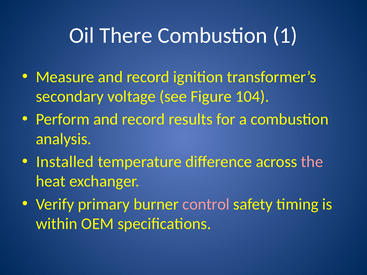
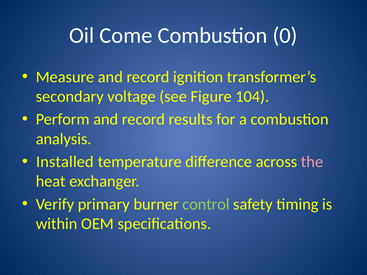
There: There -> Come
1: 1 -> 0
control colour: pink -> light green
